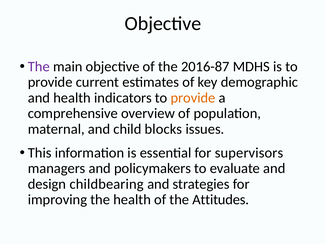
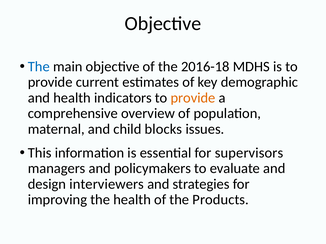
The at (39, 67) colour: purple -> blue
2016-87: 2016-87 -> 2016-18
childbearing: childbearing -> interviewers
Attitudes: Attitudes -> Products
